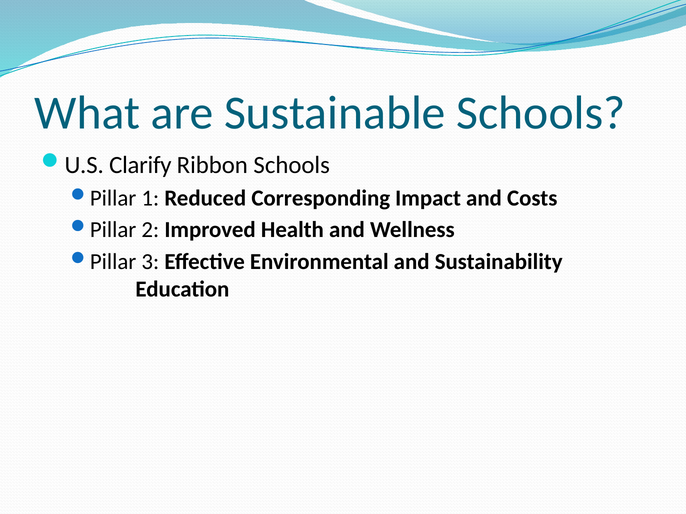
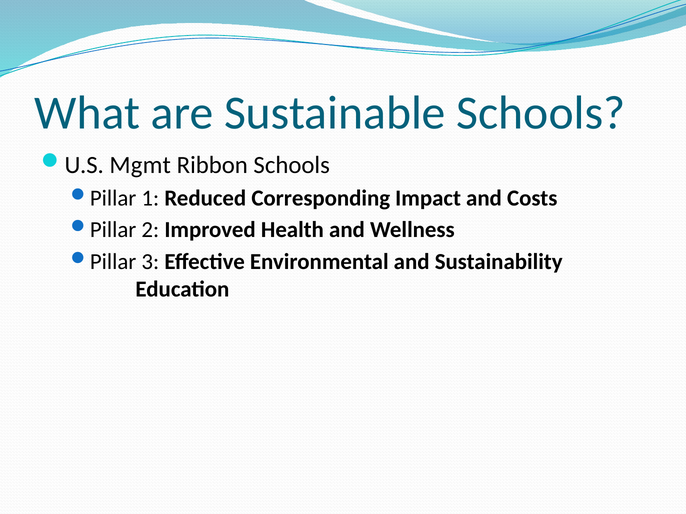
Clarify: Clarify -> Mgmt
